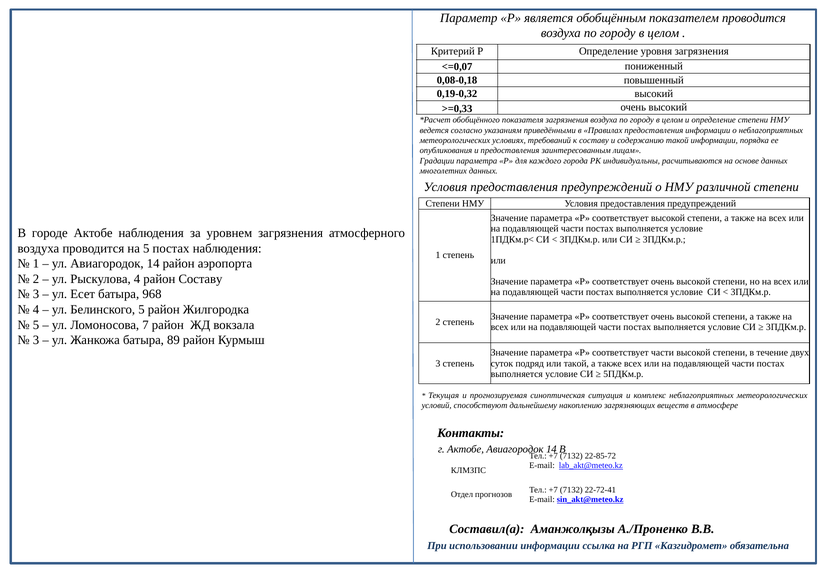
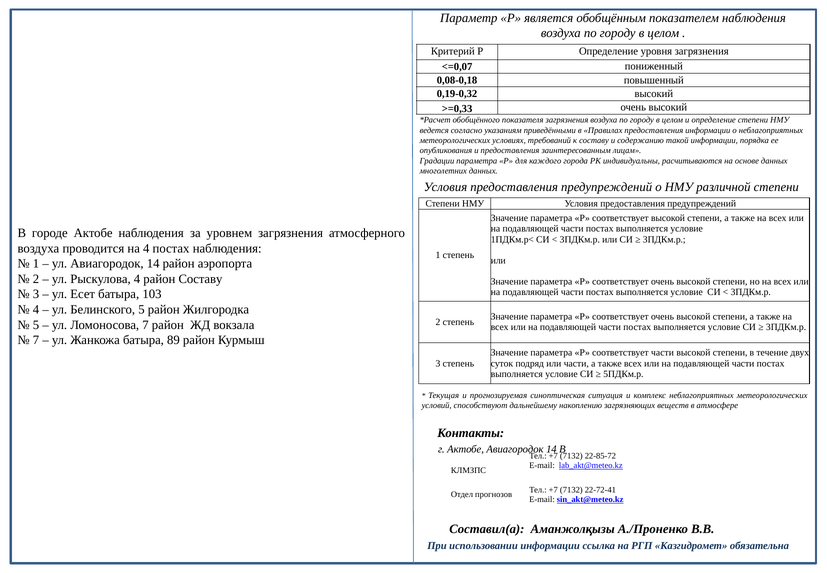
показателем проводится: проводится -> наблюдения
на 5: 5 -> 4
968: 968 -> 103
3 at (36, 340): 3 -> 7
или такой: такой -> части
